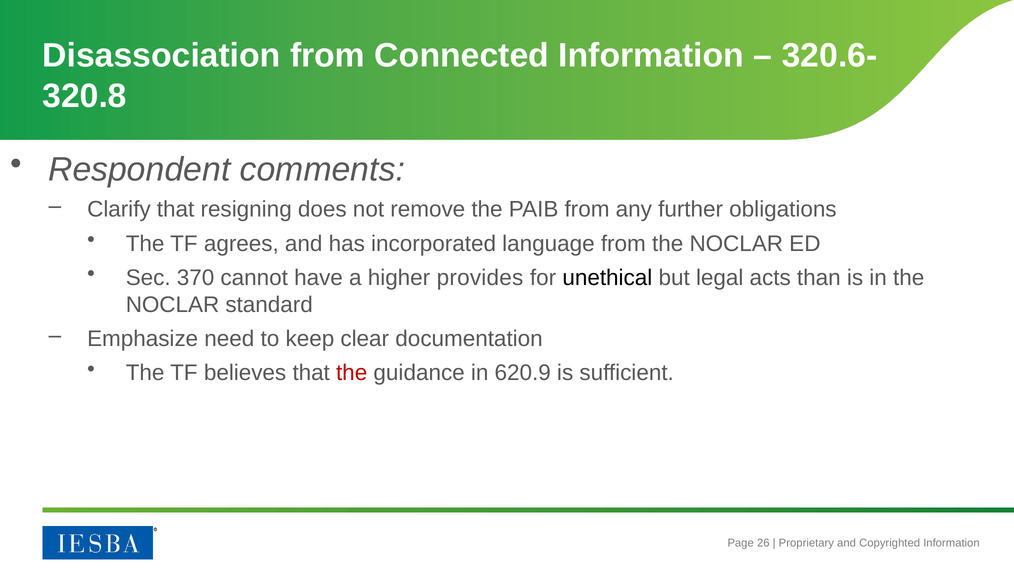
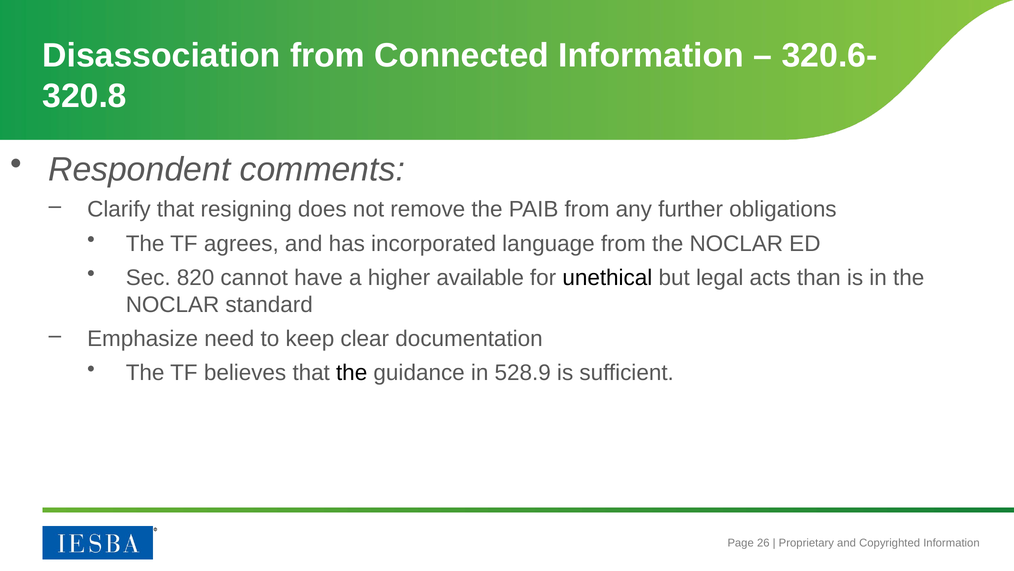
370: 370 -> 820
provides: provides -> available
the at (352, 373) colour: red -> black
620.9: 620.9 -> 528.9
